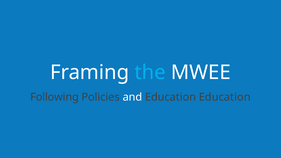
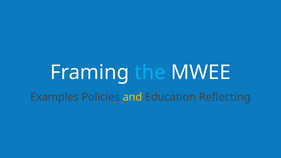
Following: Following -> Examples
and colour: white -> yellow
Education Education: Education -> Reflecting
